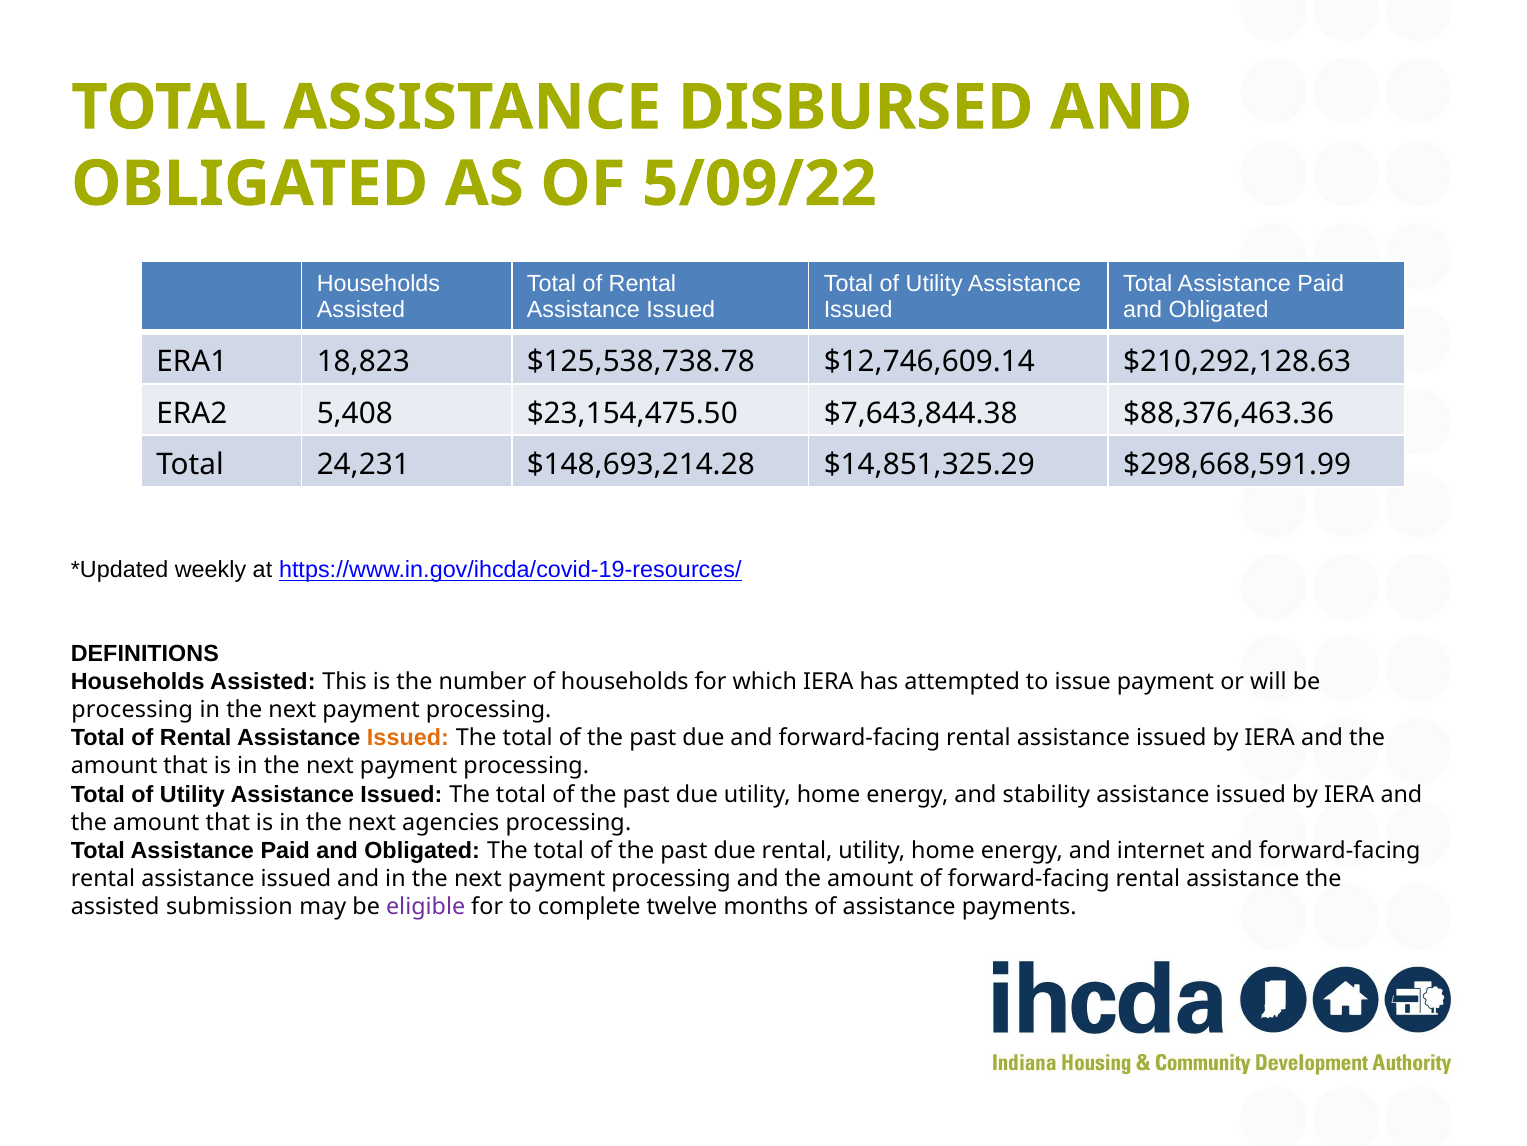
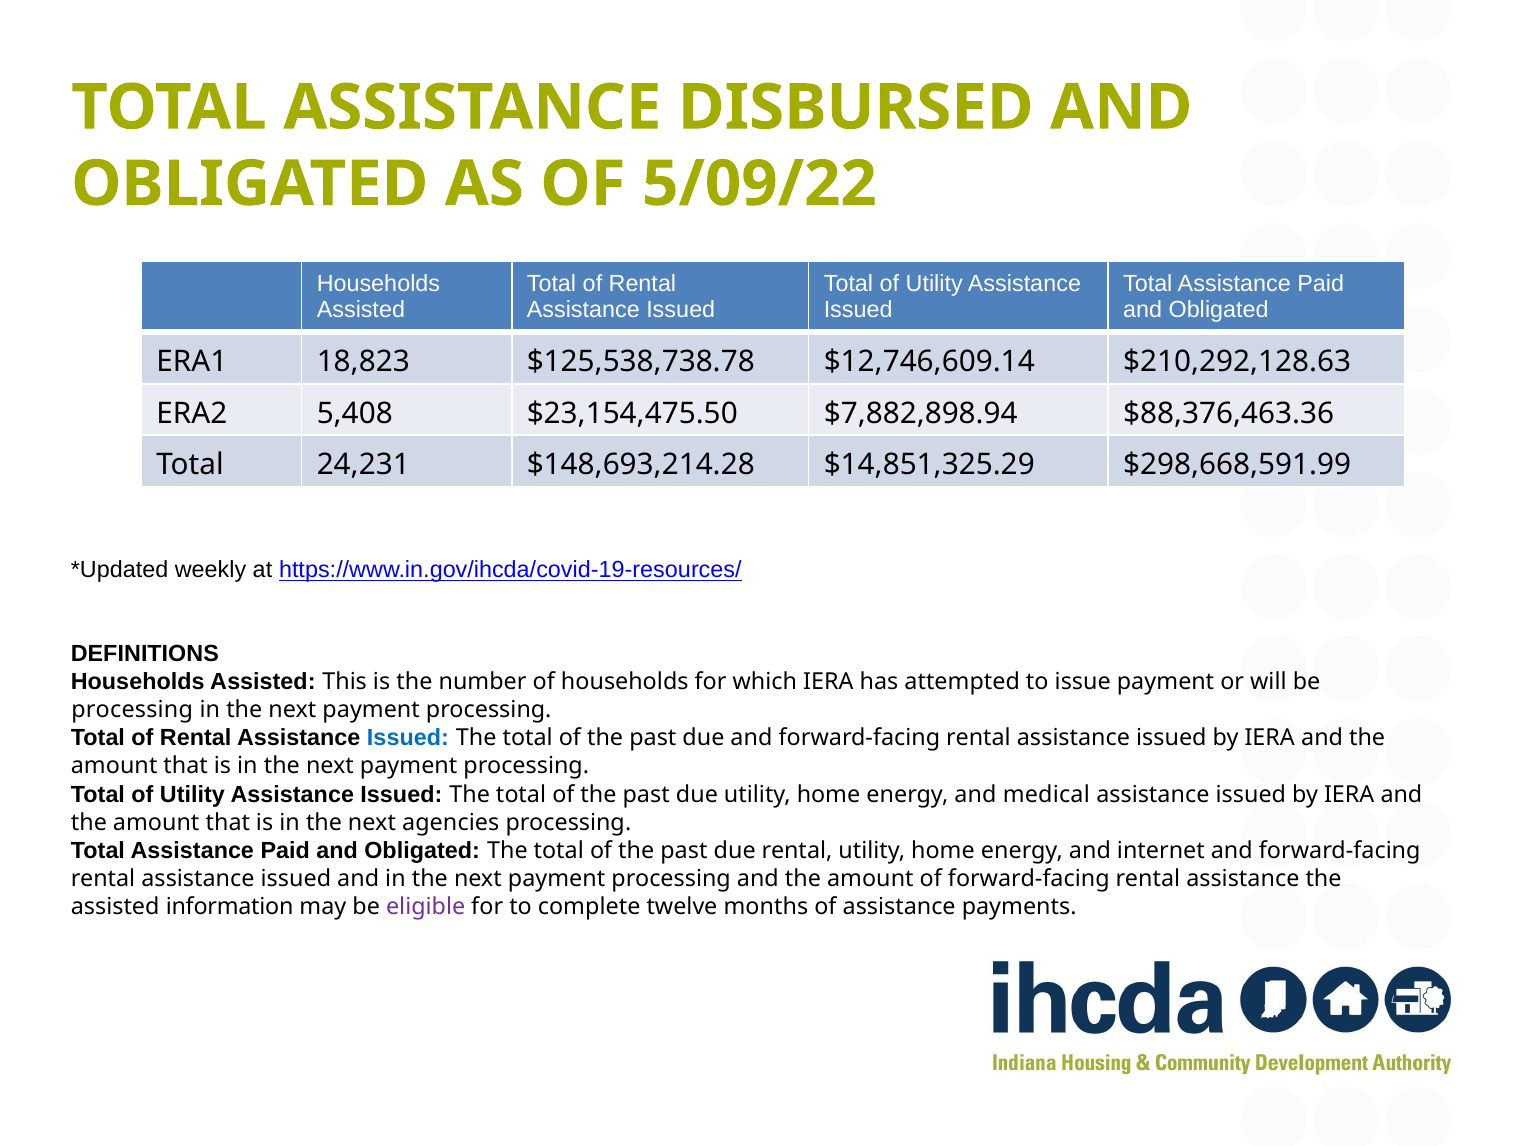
$7,643,844.38: $7,643,844.38 -> $7,882,898.94
Issued at (408, 738) colour: orange -> blue
stability: stability -> medical
submission: submission -> information
